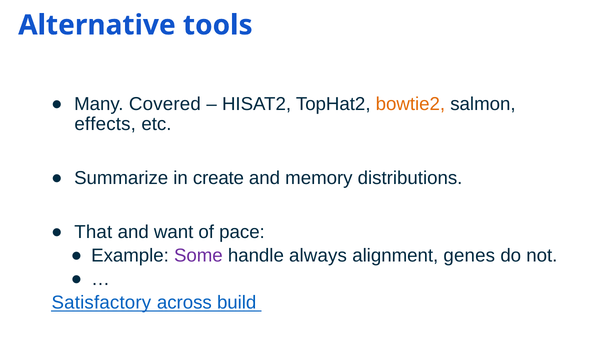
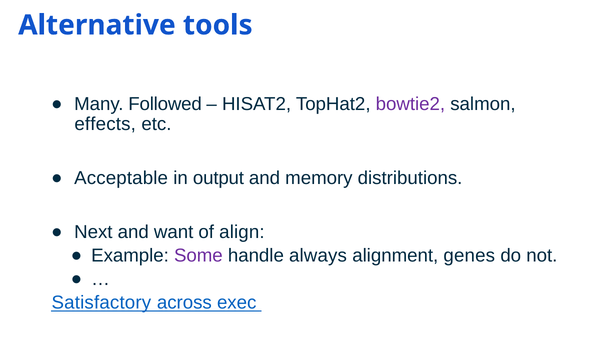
Covered: Covered -> Followed
bowtie2 colour: orange -> purple
Summarize: Summarize -> Acceptable
create: create -> output
That: That -> Next
pace: pace -> align
build: build -> exec
